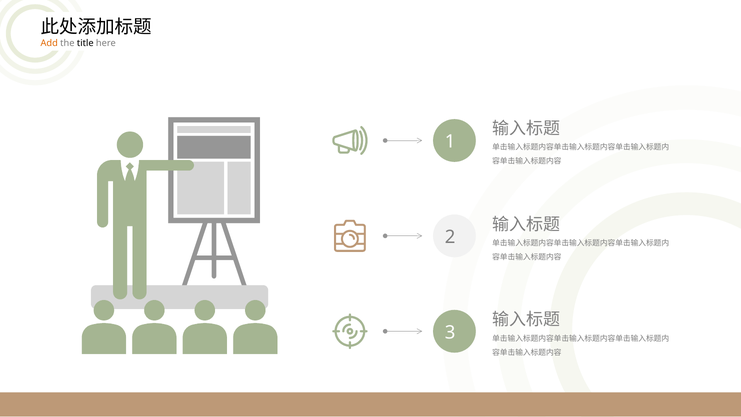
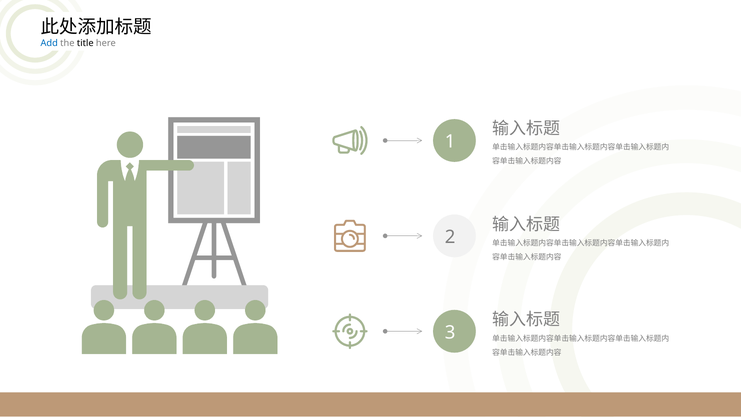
Add colour: orange -> blue
